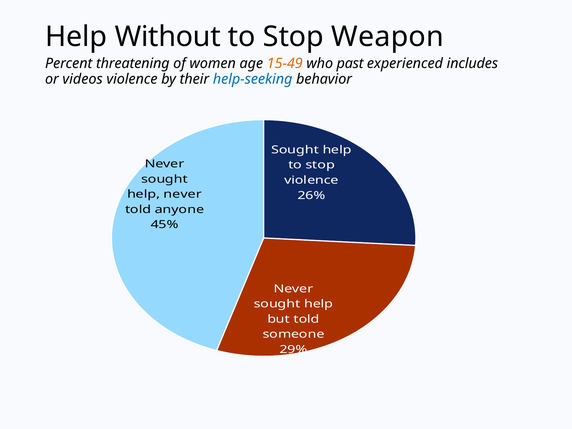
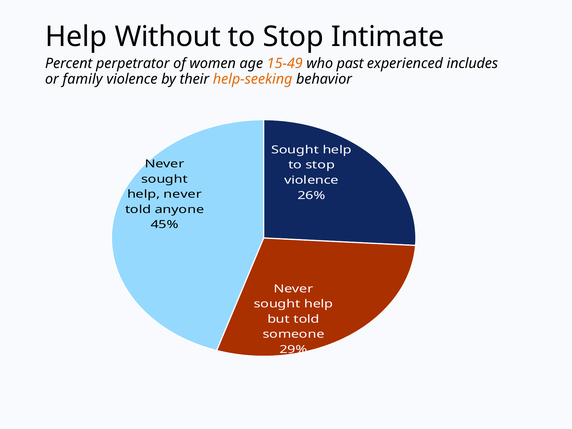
Weapon: Weapon -> Intimate
threatening: threatening -> perpetrator
videos: videos -> family
help-seeking colour: blue -> orange
